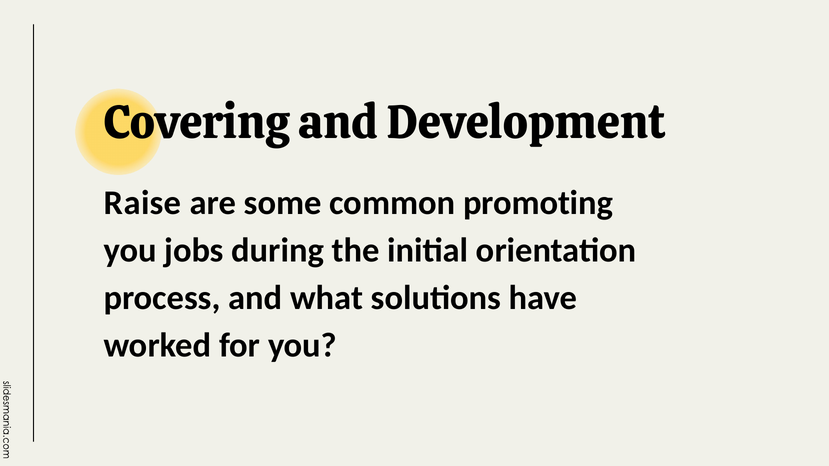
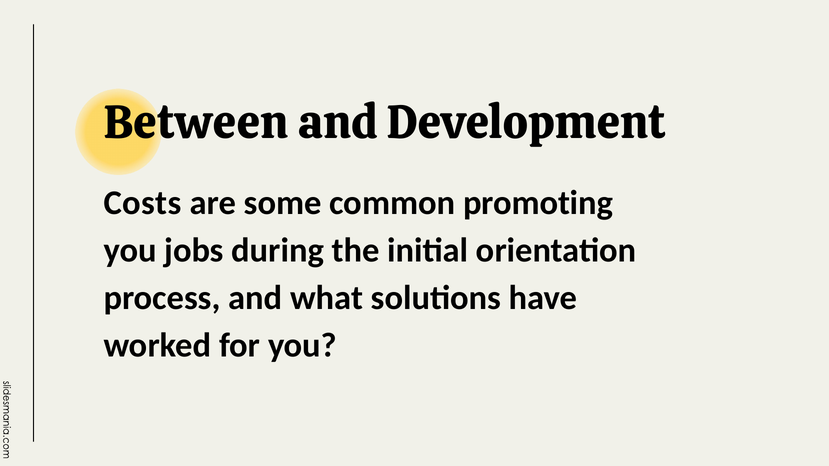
Covering: Covering -> Between
Raise: Raise -> Costs
